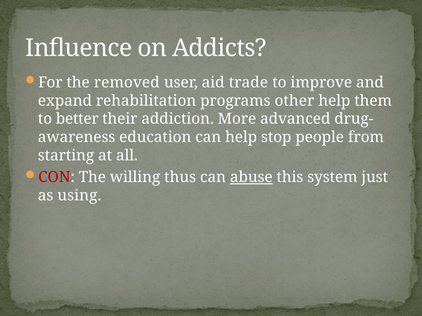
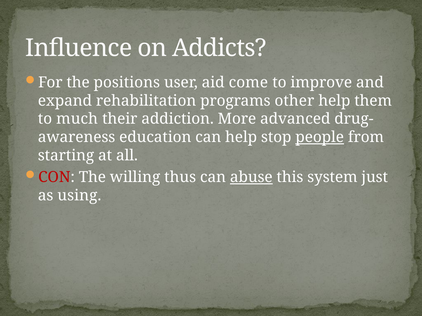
removed: removed -> positions
trade: trade -> come
better: better -> much
people underline: none -> present
